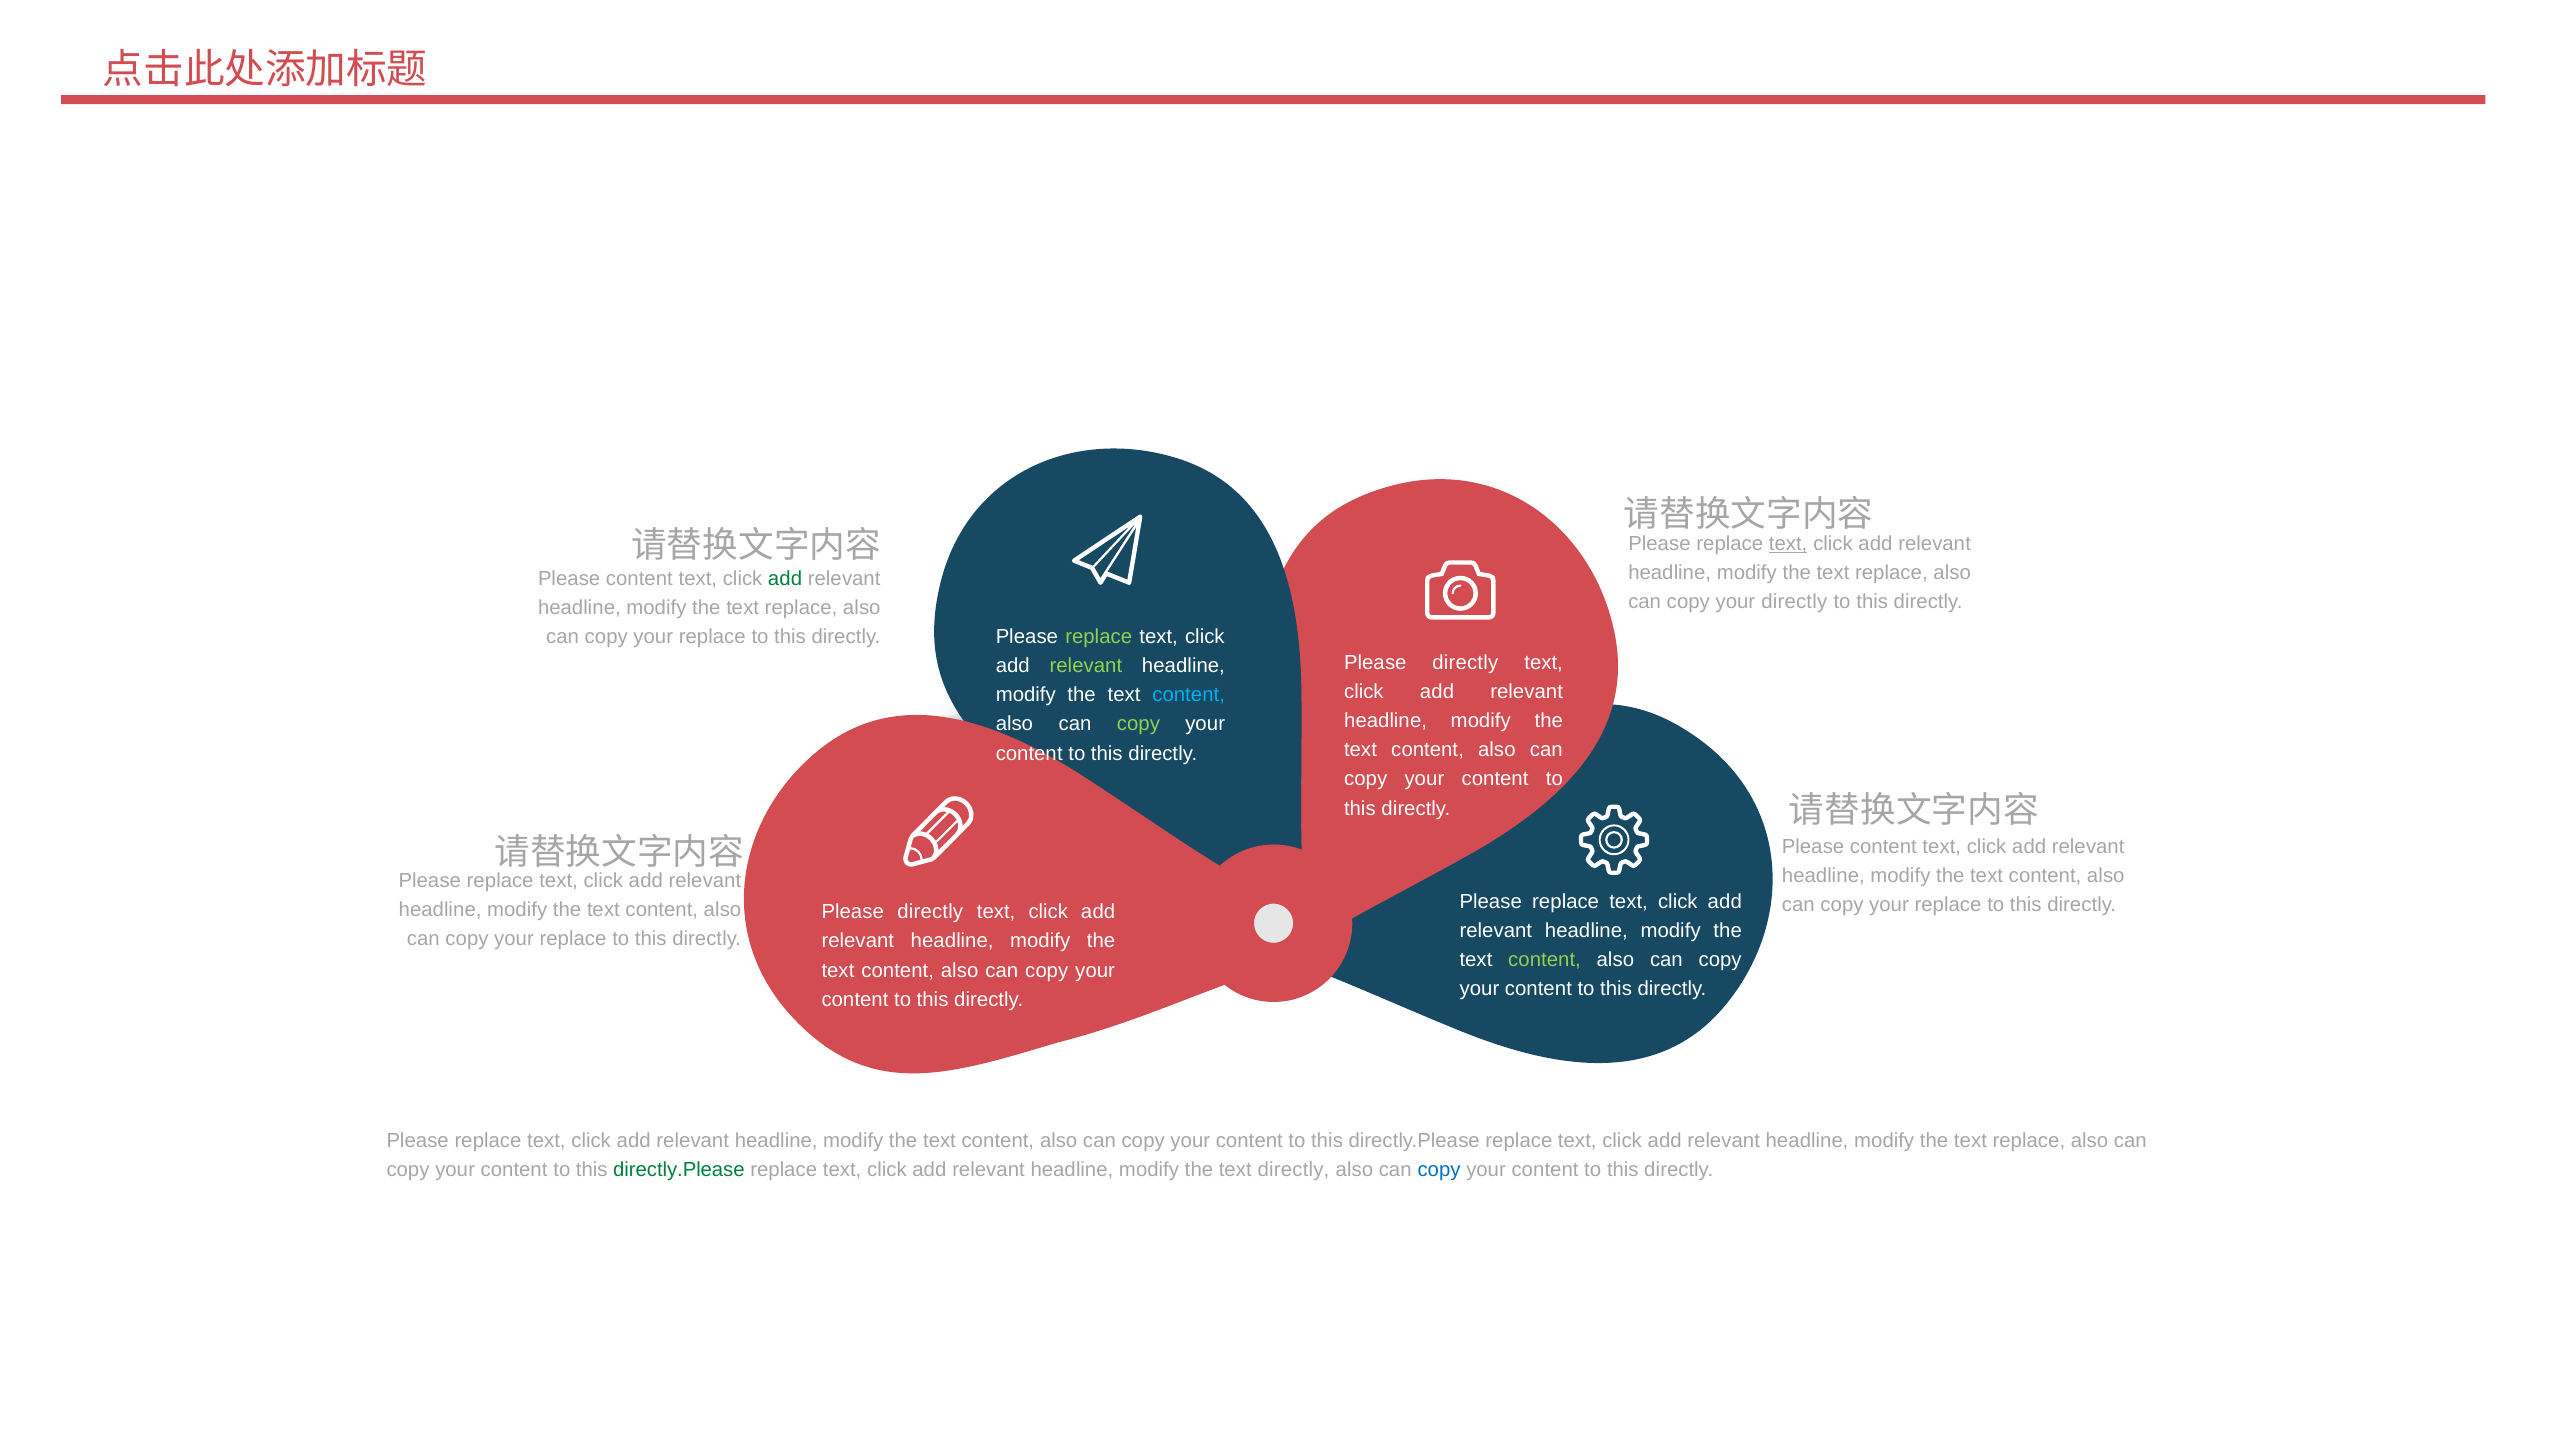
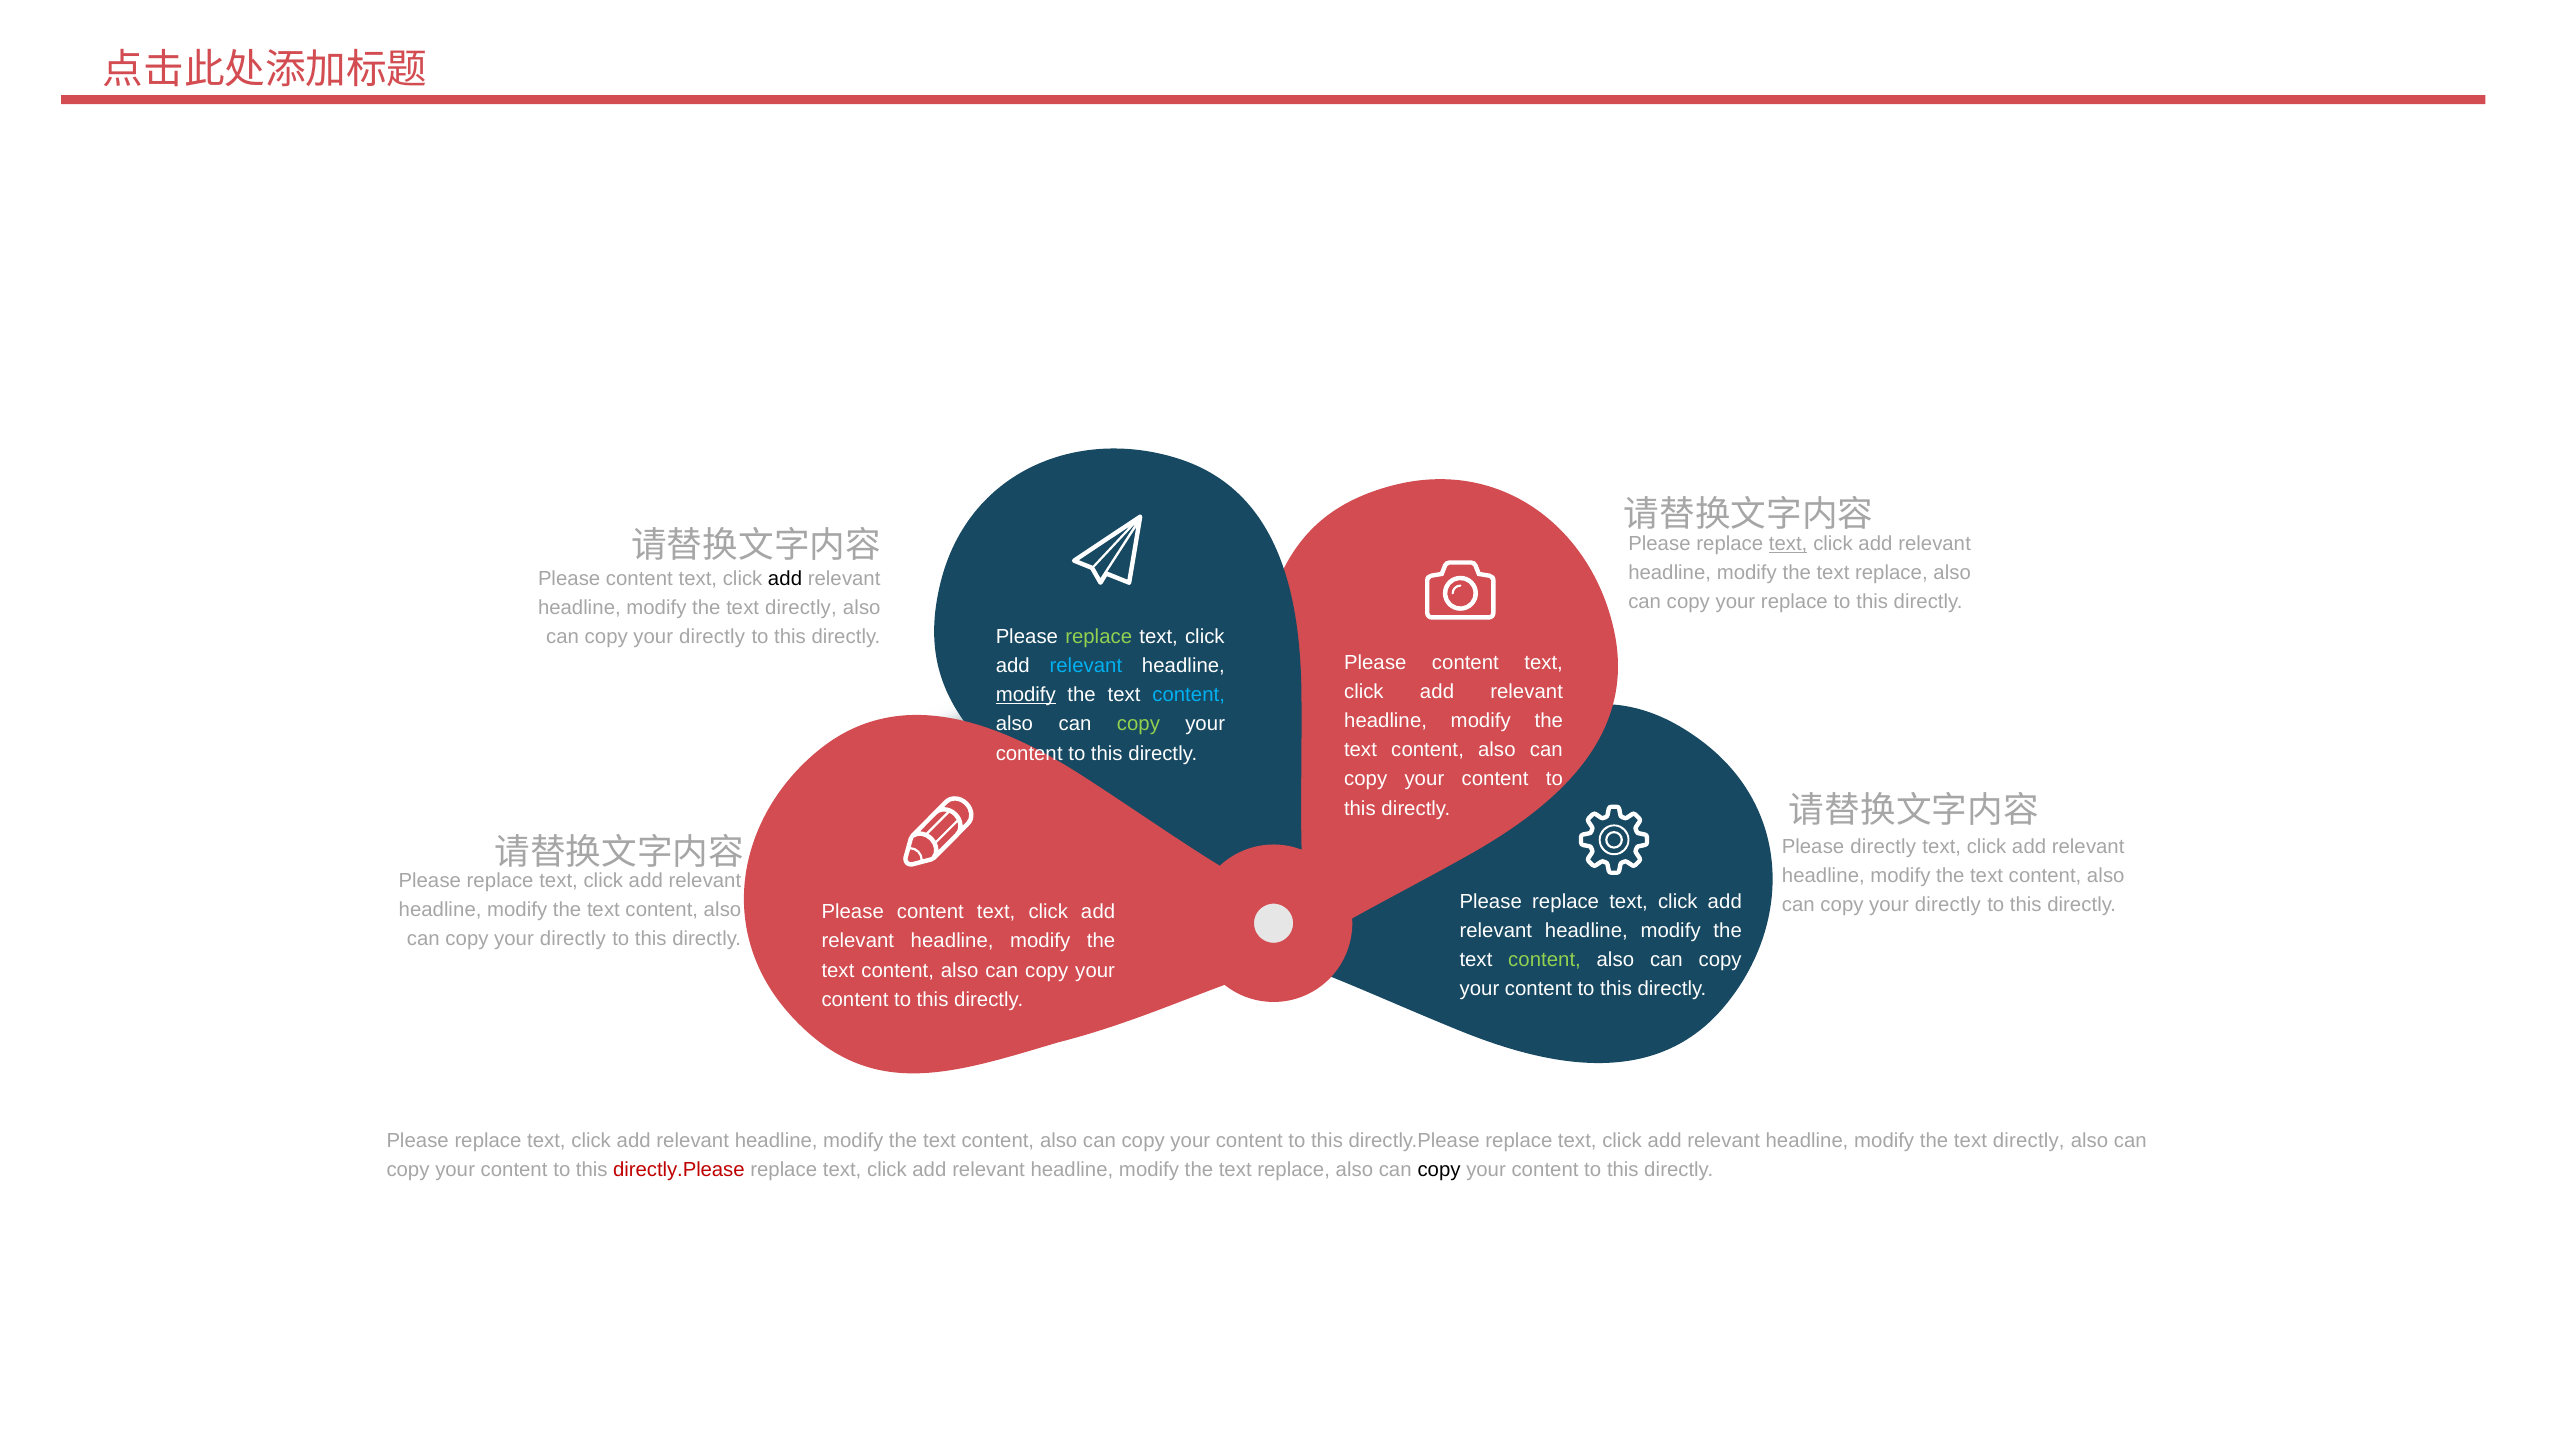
add at (785, 579) colour: green -> black
your directly: directly -> replace
replace at (801, 608): replace -> directly
replace at (712, 637): replace -> directly
directly at (1465, 662): directly -> content
relevant at (1086, 666) colour: light green -> light blue
modify at (1026, 695) underline: none -> present
content at (1883, 847): content -> directly
replace at (1948, 905): replace -> directly
directly at (930, 912): directly -> content
replace at (573, 939): replace -> directly
replace at (2029, 1140): replace -> directly
directly.Please at (679, 1169) colour: green -> red
directly at (1294, 1169): directly -> replace
copy at (1439, 1169) colour: blue -> black
